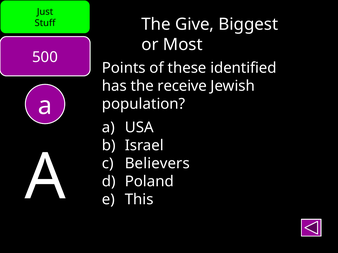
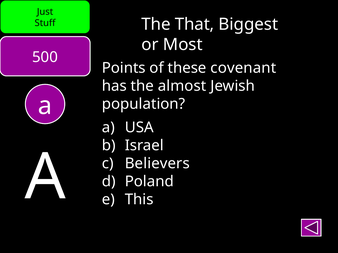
Give: Give -> That
identified: identified -> covenant
receive: receive -> almost
